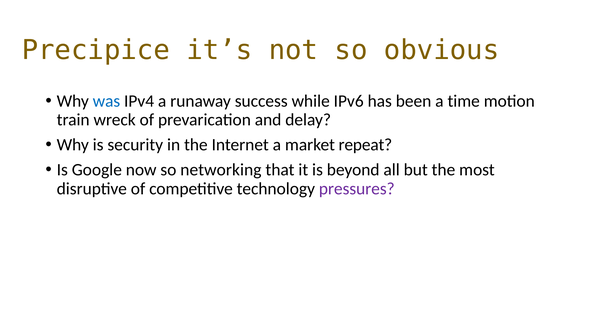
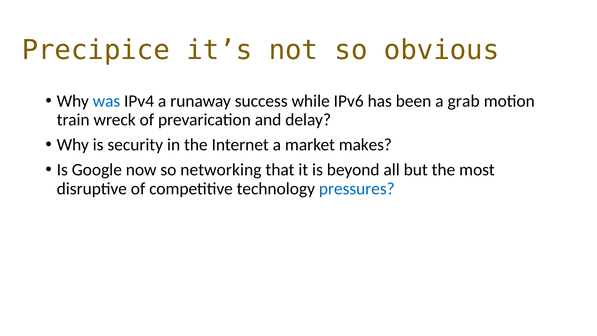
time: time -> grab
repeat: repeat -> makes
pressures colour: purple -> blue
